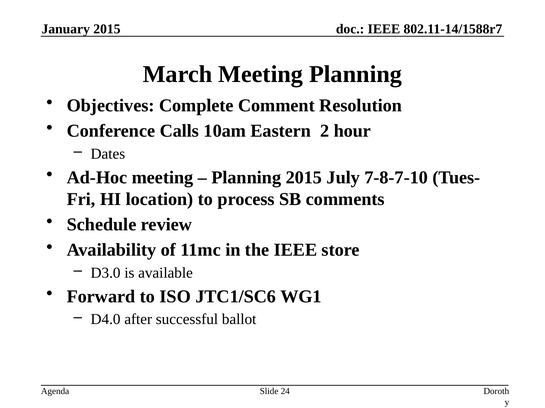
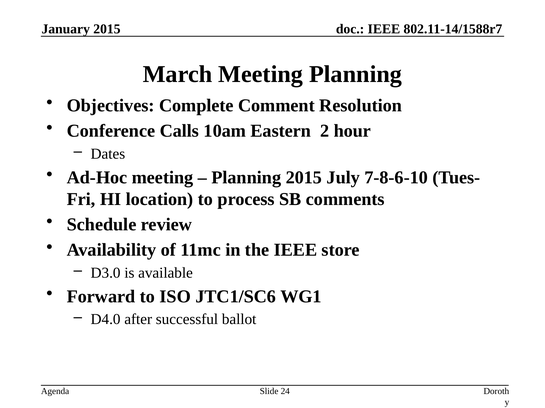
7-8-7-10: 7-8-7-10 -> 7-8-6-10
